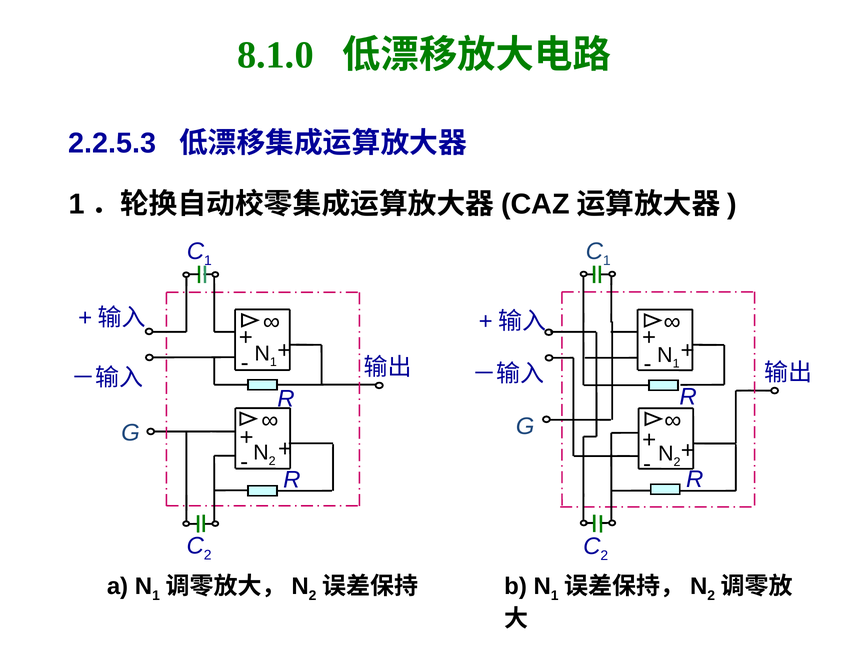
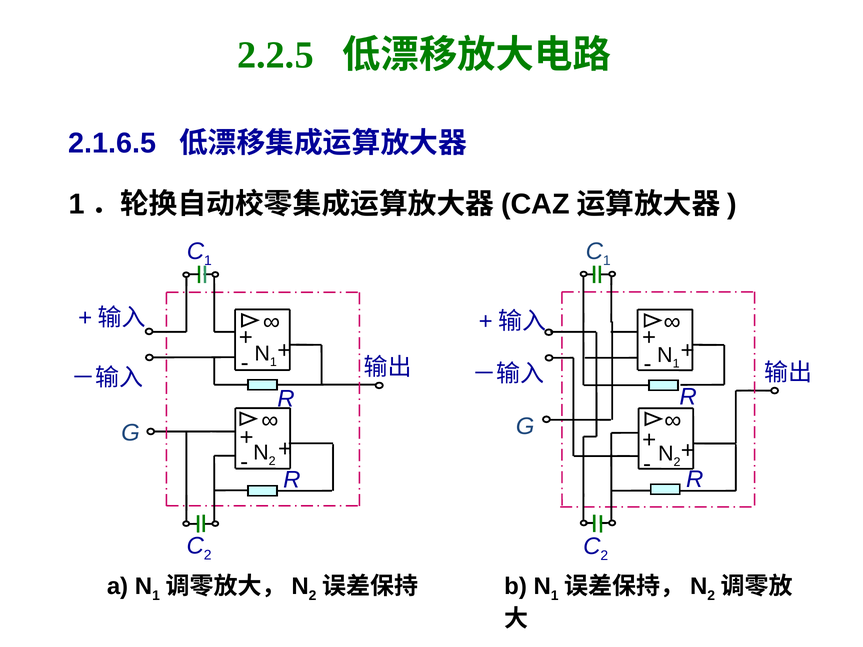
8.1.0: 8.1.0 -> 2.2.5
2.2.5.3: 2.2.5.3 -> 2.1.6.5
